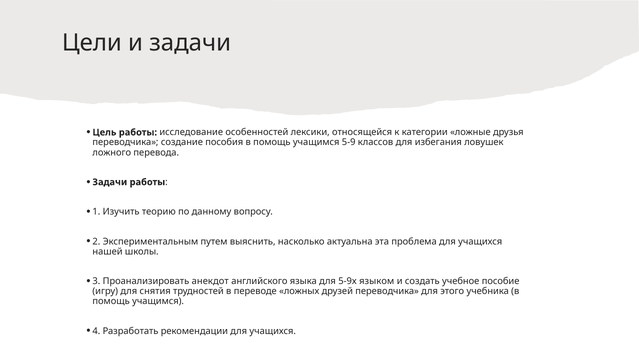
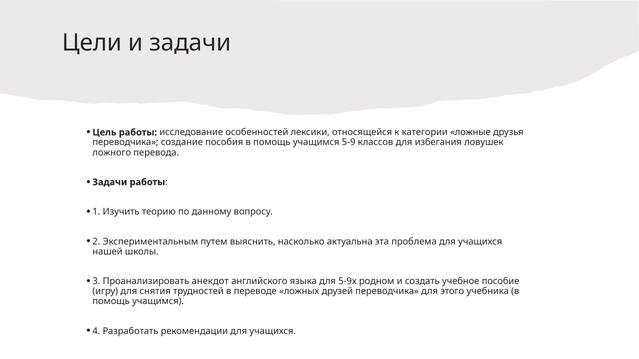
языком: языком -> родном
